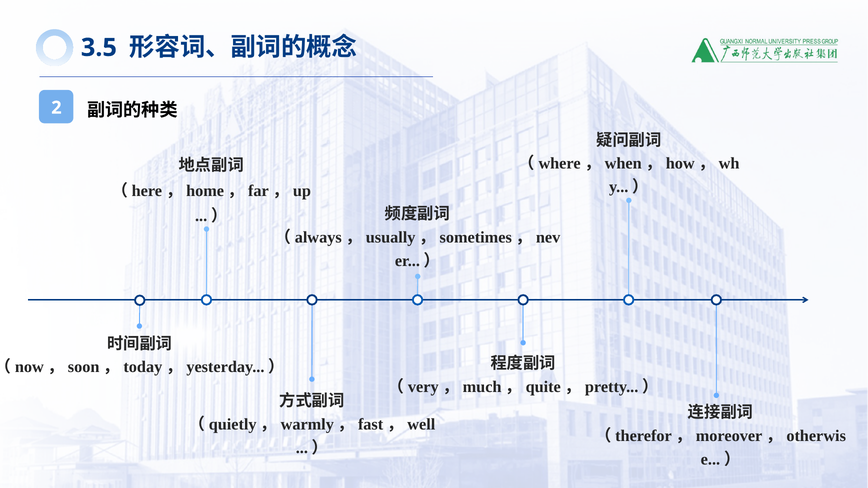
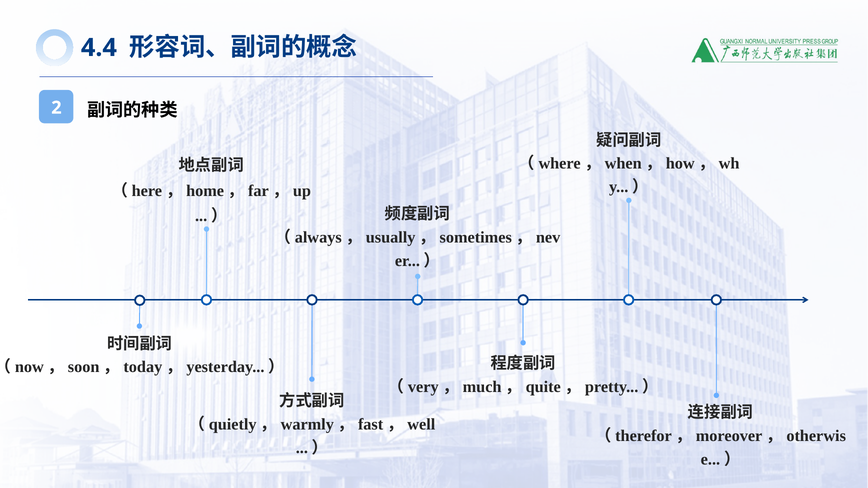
3.5: 3.5 -> 4.4
